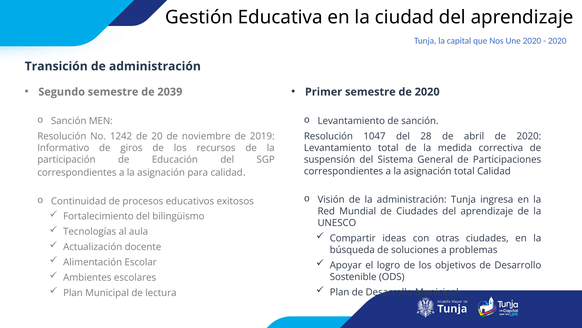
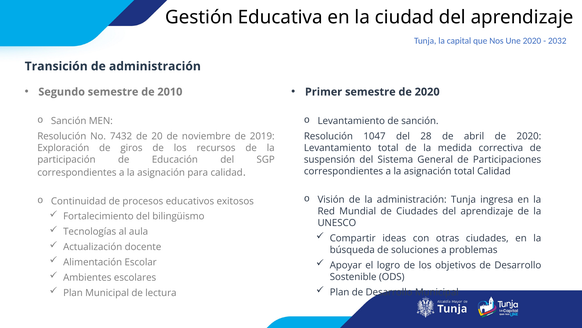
2020 at (557, 41): 2020 -> 2032
2039: 2039 -> 2010
1242: 1242 -> 7432
Informativo: Informativo -> Exploración
